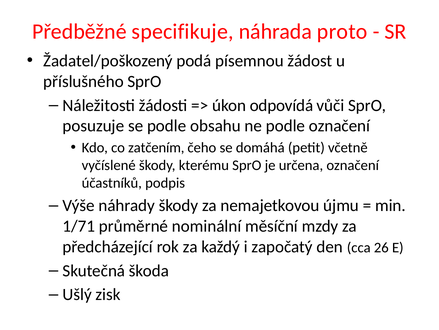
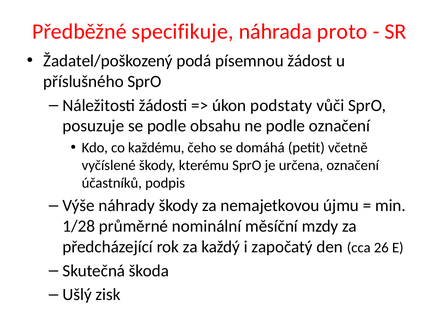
odpovídá: odpovídá -> podstaty
zatčením: zatčením -> každému
1/71: 1/71 -> 1/28
